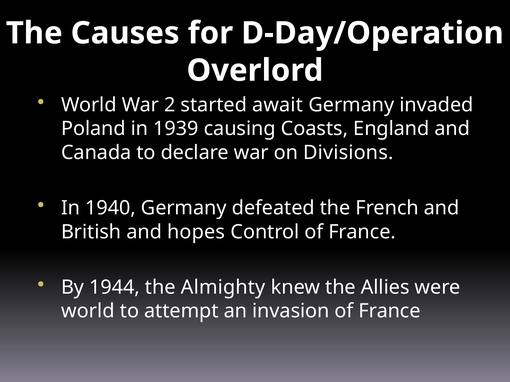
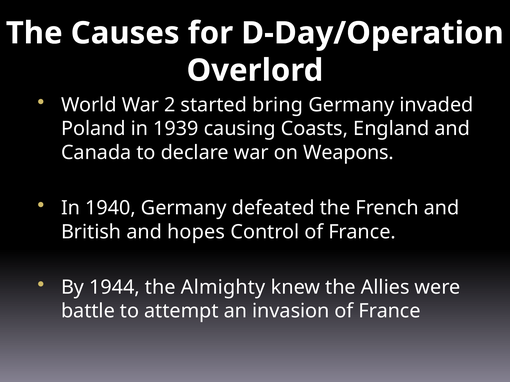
await: await -> bring
Divisions: Divisions -> Weapons
world at (88, 312): world -> battle
